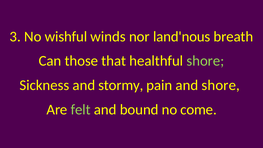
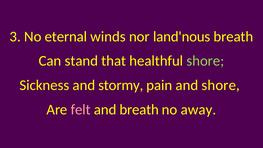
wishful: wishful -> eternal
those: those -> stand
felt colour: light green -> pink
and bound: bound -> breath
come: come -> away
